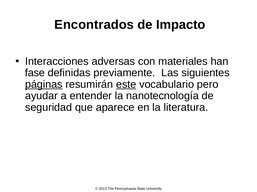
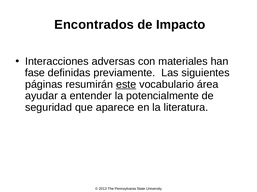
páginas underline: present -> none
pero: pero -> área
nanotecnología: nanotecnología -> potencialmente
